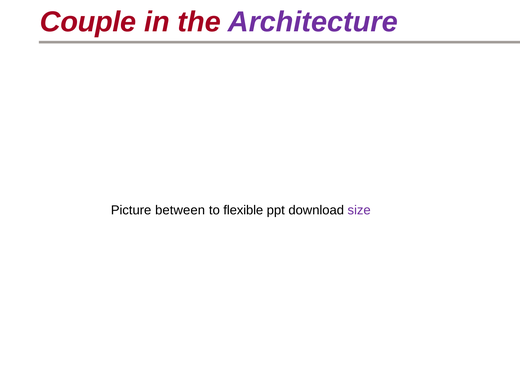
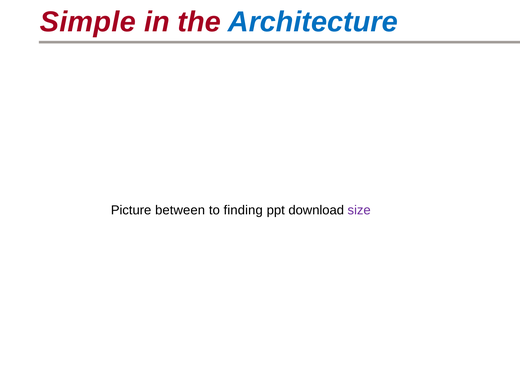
Couple: Couple -> Simple
Architecture colour: purple -> blue
flexible: flexible -> finding
